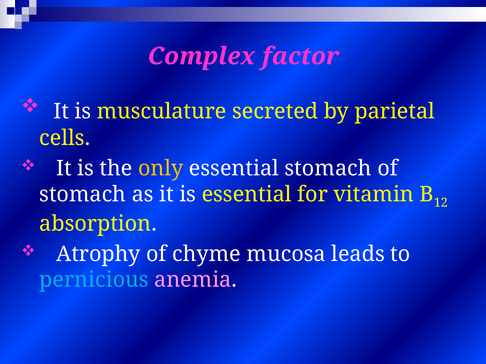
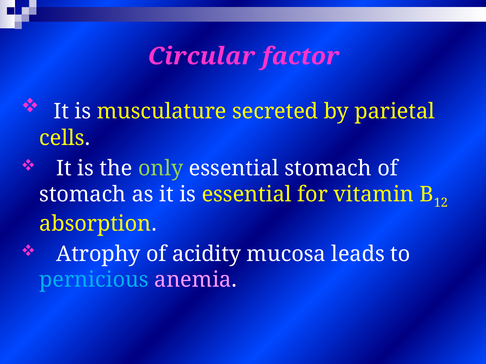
Complex: Complex -> Circular
only colour: yellow -> light green
chyme: chyme -> acidity
